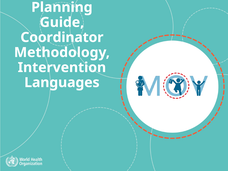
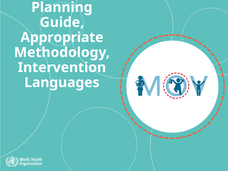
Coordinator: Coordinator -> Appropriate
